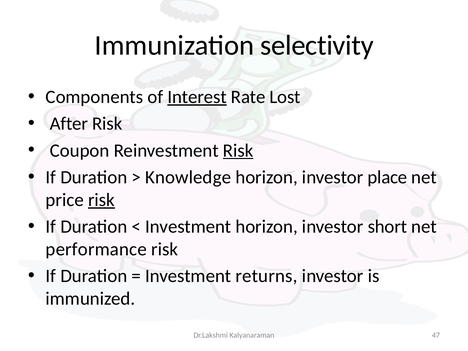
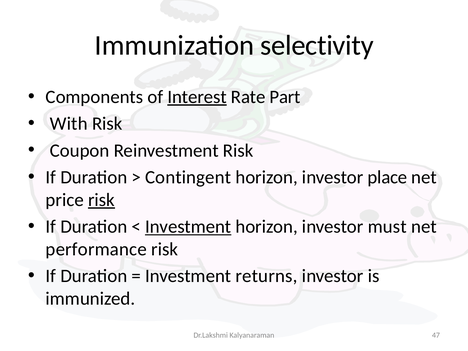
Lost: Lost -> Part
After: After -> With
Risk at (238, 150) underline: present -> none
Knowledge: Knowledge -> Contingent
Investment at (188, 227) underline: none -> present
short: short -> must
